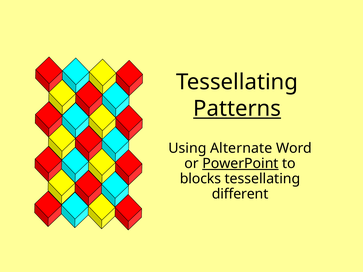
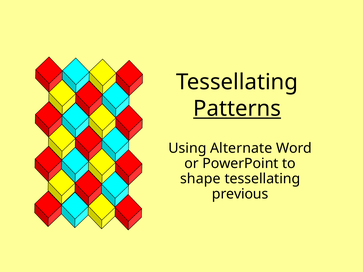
PowerPoint underline: present -> none
blocks: blocks -> shape
different: different -> previous
